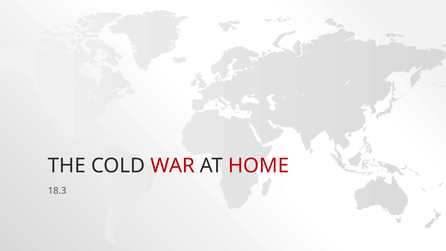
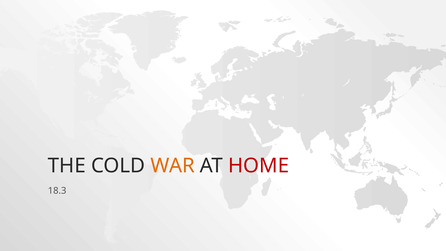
WAR colour: red -> orange
